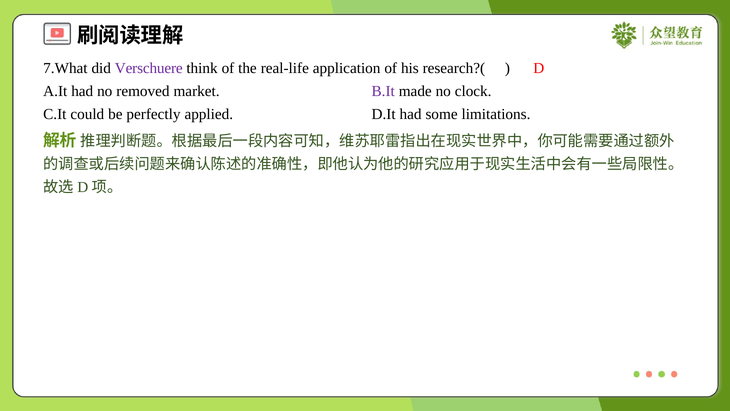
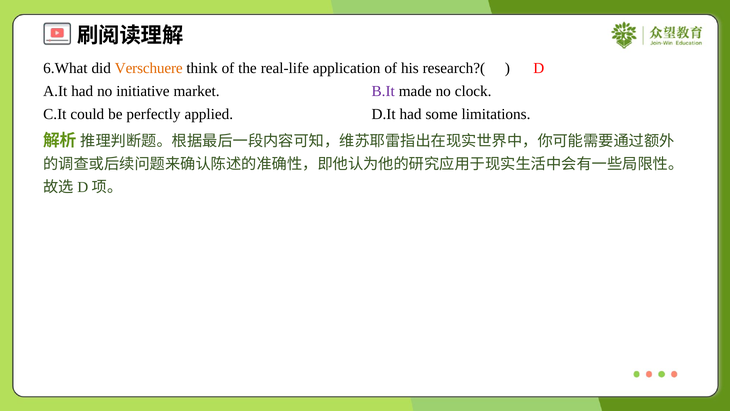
7.What: 7.What -> 6.What
Verschuere colour: purple -> orange
removed: removed -> initiative
